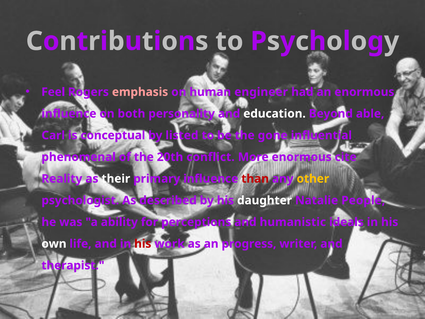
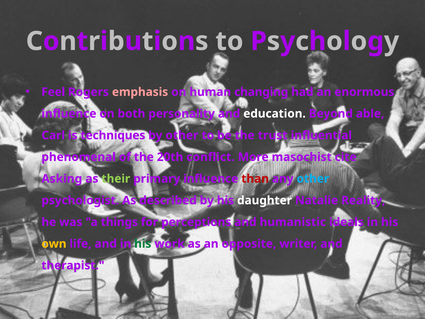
engineer: engineer -> changing
conceptual: conceptual -> techniques
by listed: listed -> other
gone: gone -> trust
More enormous: enormous -> masochist
Reality: Reality -> Asking
their colour: white -> light green
other at (313, 179) colour: yellow -> light blue
People: People -> Reality
ability: ability -> things
own colour: white -> yellow
his at (143, 244) colour: red -> green
progress: progress -> opposite
